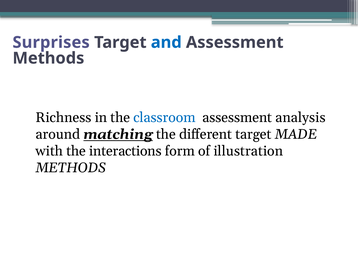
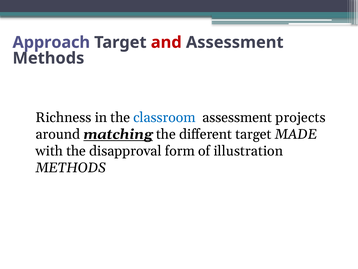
Surprises: Surprises -> Approach
and colour: blue -> red
analysis: analysis -> projects
interactions: interactions -> disapproval
